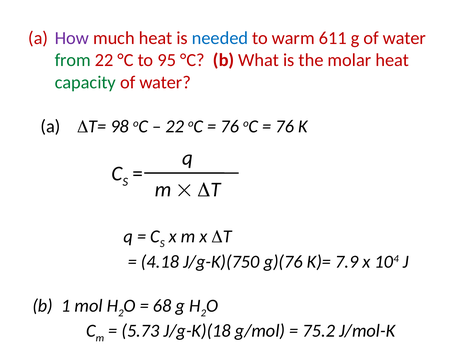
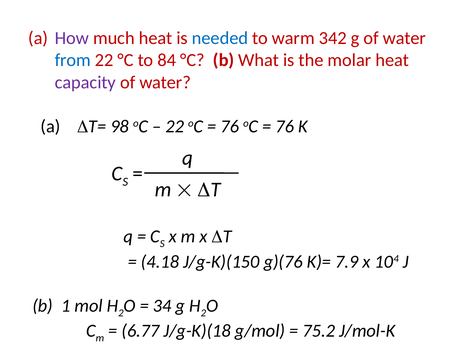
611: 611 -> 342
from colour: green -> blue
95: 95 -> 84
capacity colour: green -> purple
J/g-K)(750: J/g-K)(750 -> J/g-K)(150
68: 68 -> 34
5.73: 5.73 -> 6.77
